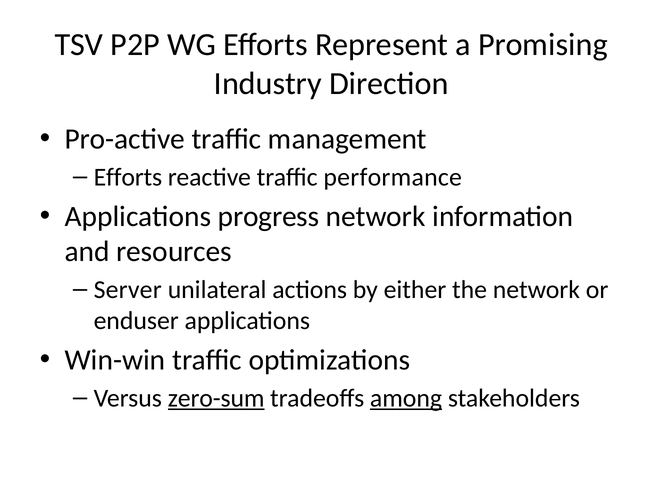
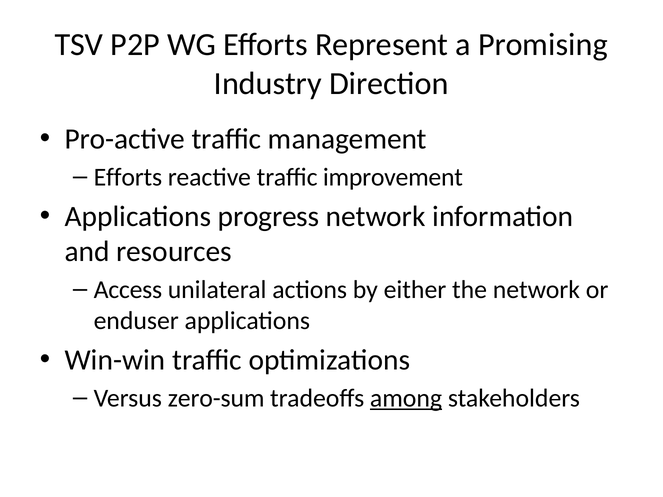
performance: performance -> improvement
Server: Server -> Access
zero-sum underline: present -> none
